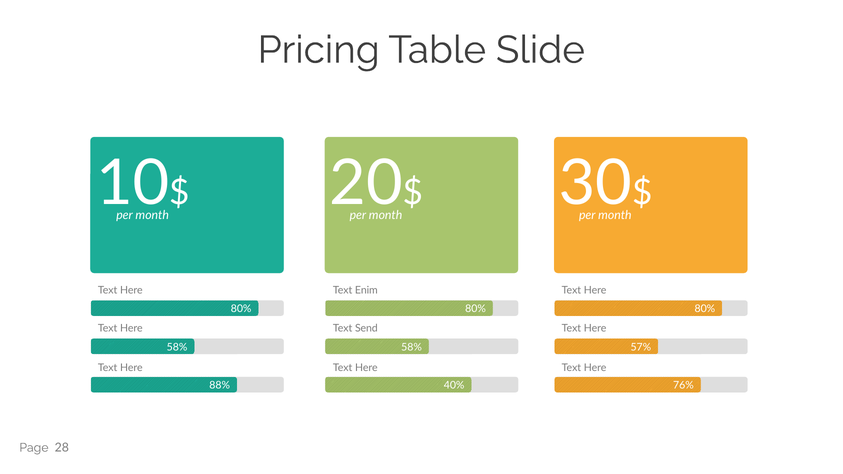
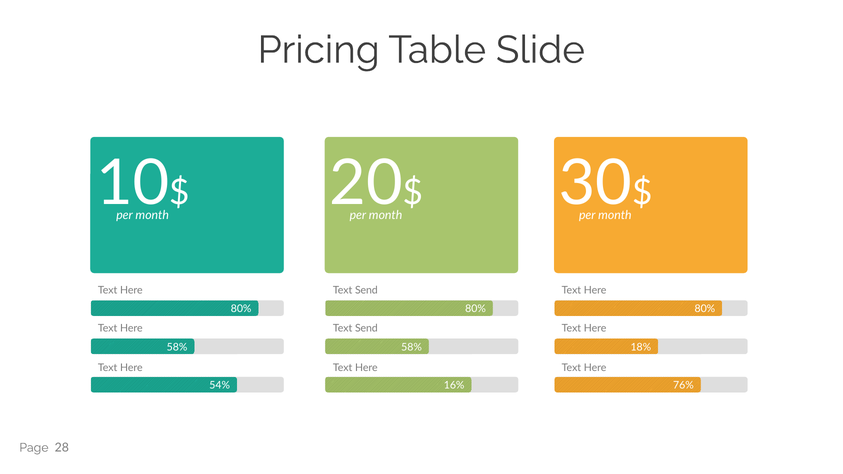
Enim at (366, 290): Enim -> Send
57%: 57% -> 18%
88%: 88% -> 54%
40%: 40% -> 16%
